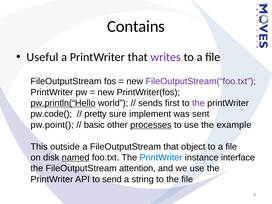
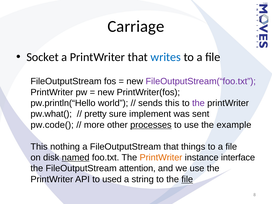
Contains: Contains -> Carriage
Useful: Useful -> Socket
writes colour: purple -> blue
pw.println(“Hello underline: present -> none
sends first: first -> this
pw.code(: pw.code( -> pw.what(
pw.point(: pw.point( -> pw.code(
basic: basic -> more
outside: outside -> nothing
object: object -> things
PrintWriter at (161, 158) colour: blue -> orange
send: send -> used
file at (187, 179) underline: none -> present
